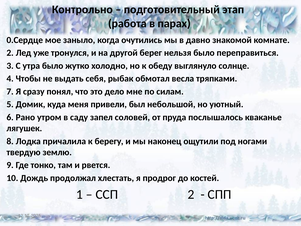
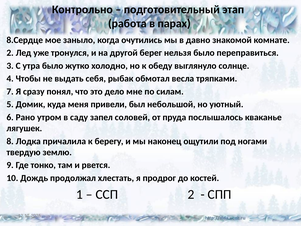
0.Сердце: 0.Сердце -> 8.Сердце
